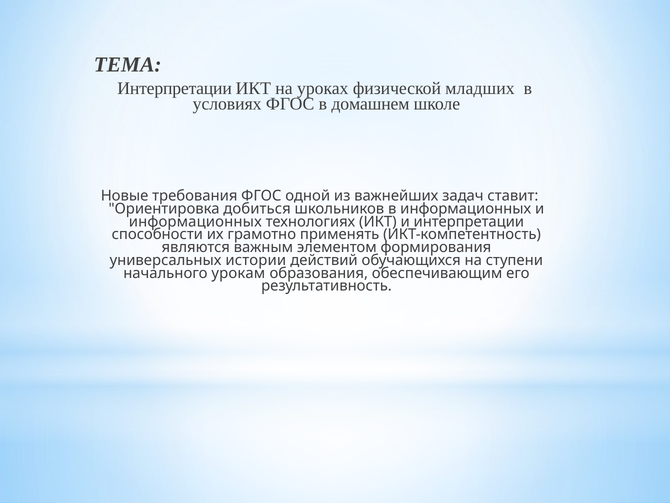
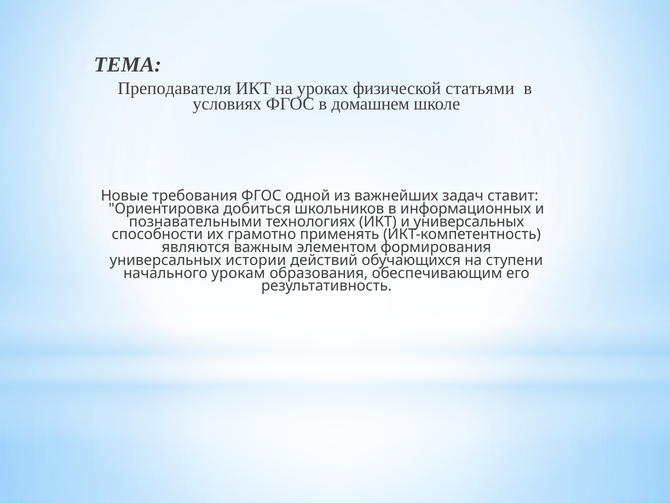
Интерпретации at (175, 88): Интерпретации -> Преподавателя
младших: младших -> статьями
информационных at (195, 221): информационных -> познавательными
и интерпретации: интерпретации -> универсальных
